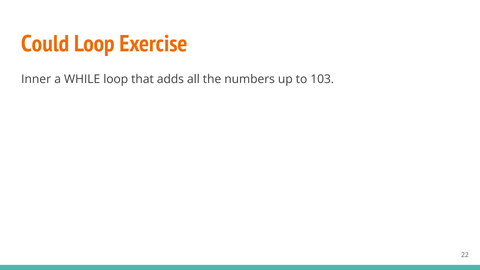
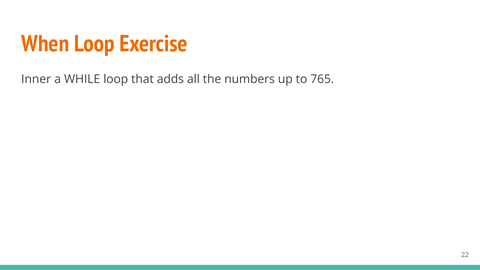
Could: Could -> When
103: 103 -> 765
